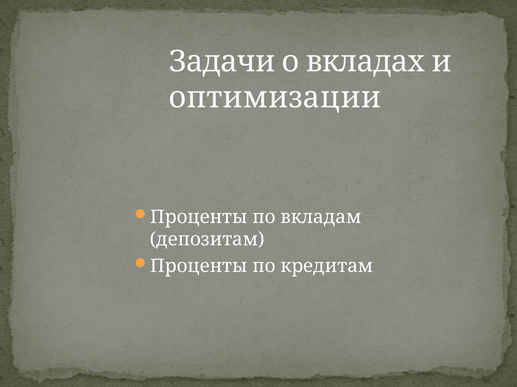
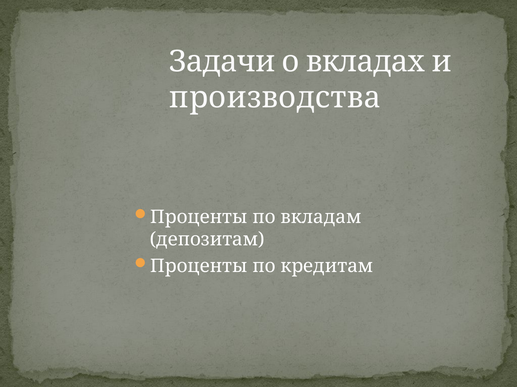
оптимизации: оптимизации -> производства
